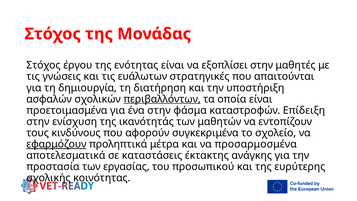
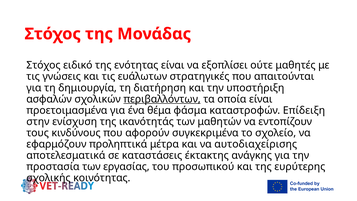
έργου: έργου -> ειδικό
εξοπλίσει στην: στην -> ούτε
ένα στην: στην -> θέμα
εφαρμόζουν underline: present -> none
προσαρμοσμένα: προσαρμοσμένα -> αυτοδιαχείρισης
